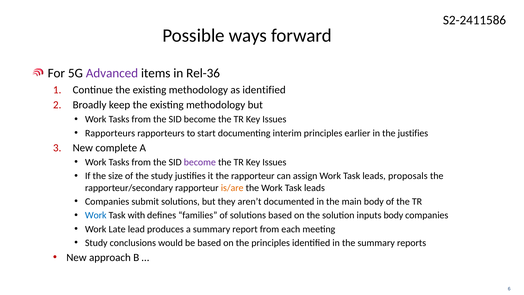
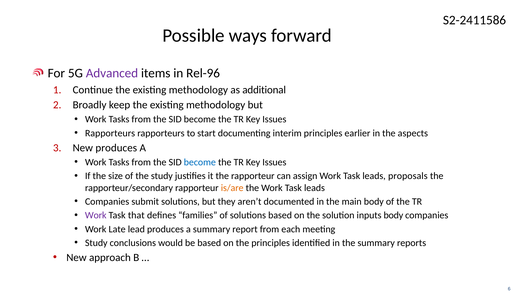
Rel-36: Rel-36 -> Rel-96
as identified: identified -> additional
the justifies: justifies -> aspects
New complete: complete -> produces
become at (200, 162) colour: purple -> blue
Work at (96, 215) colour: blue -> purple
with: with -> that
